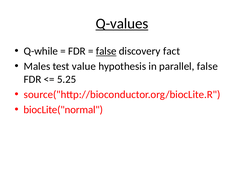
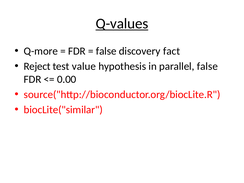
Q-while: Q-while -> Q-more
false at (106, 51) underline: present -> none
Males: Males -> Reject
5.25: 5.25 -> 0.00
biocLite("normal: biocLite("normal -> biocLite("similar
